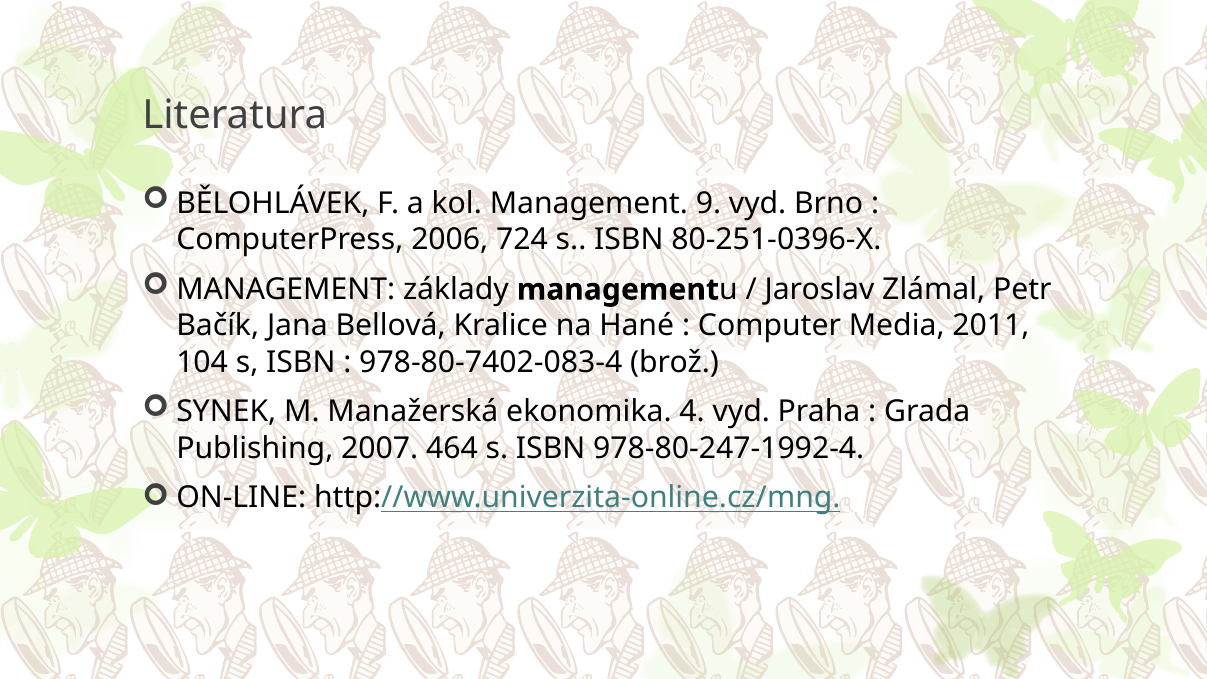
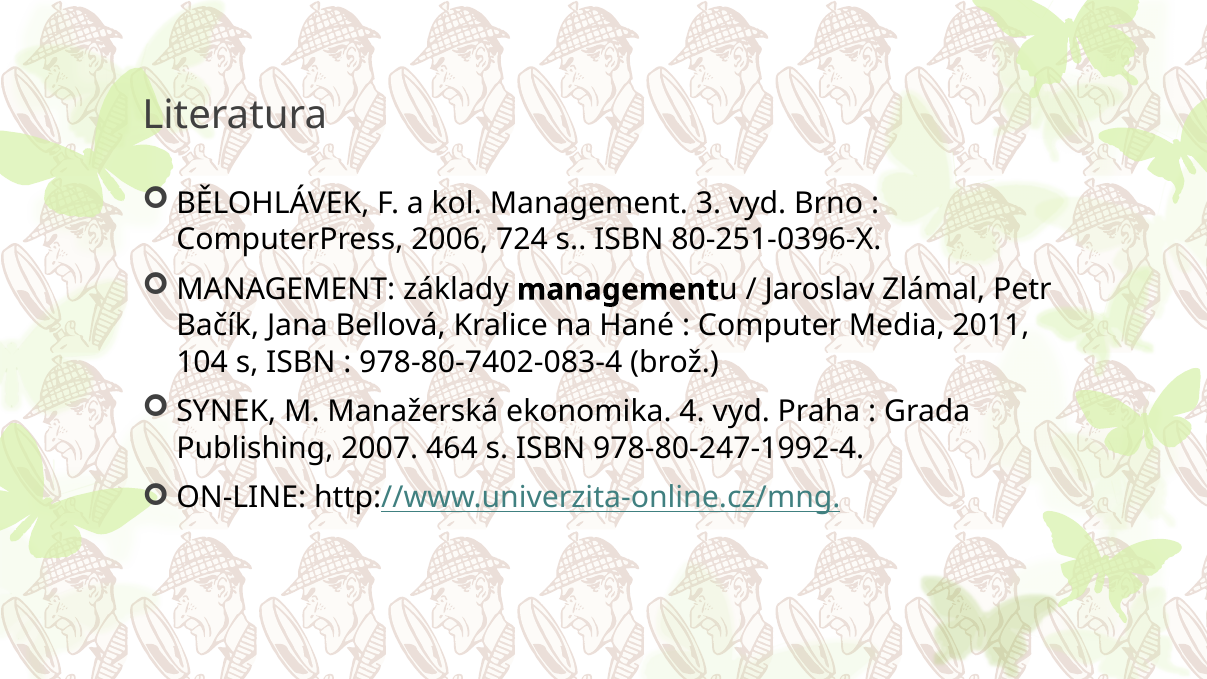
9: 9 -> 3
